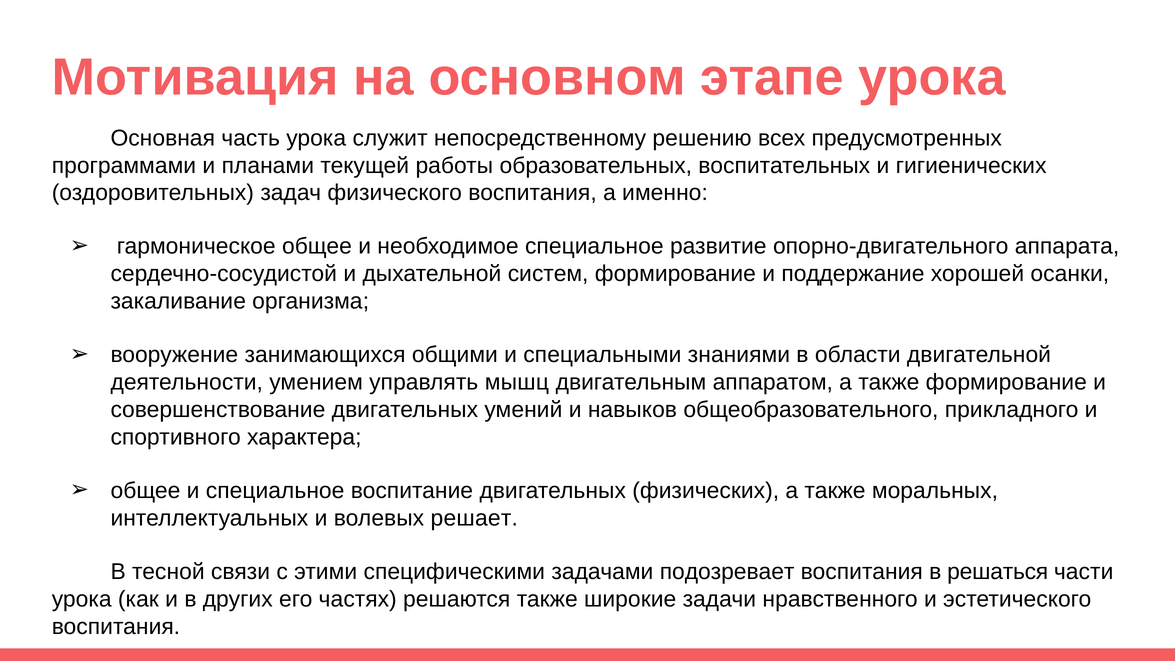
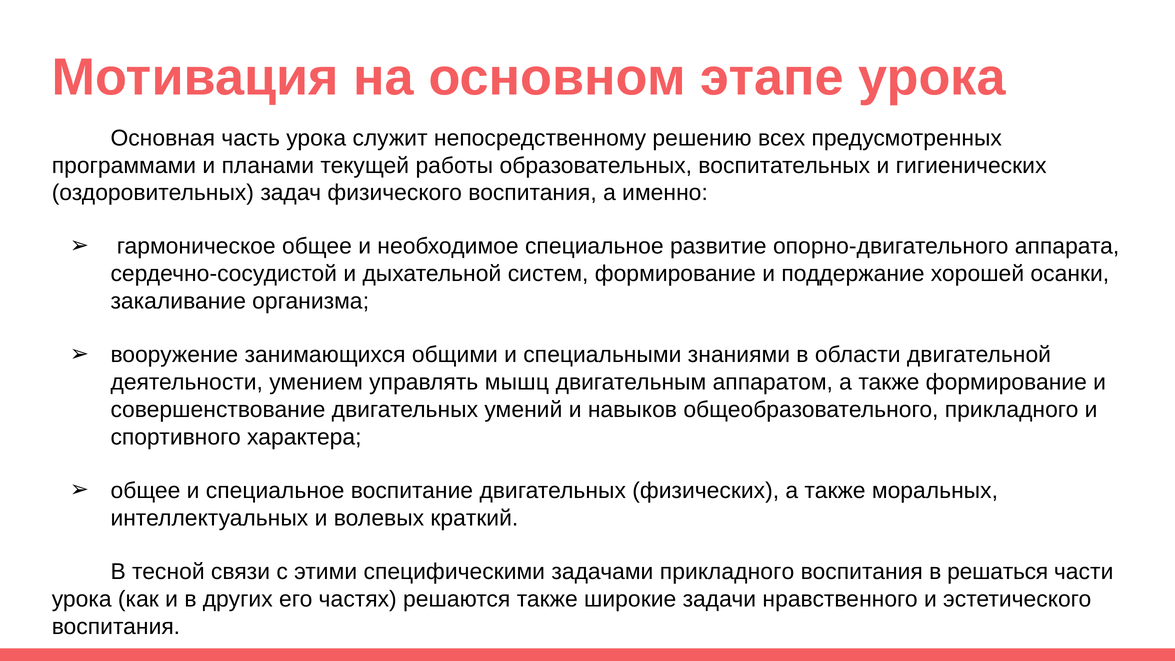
решает: решает -> краткий
задачами подозревает: подозревает -> прикладного
